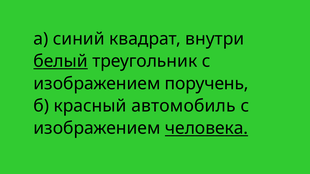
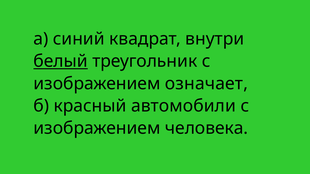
поручень: поручень -> означает
автомобиль: автомобиль -> автомобили
человека underline: present -> none
